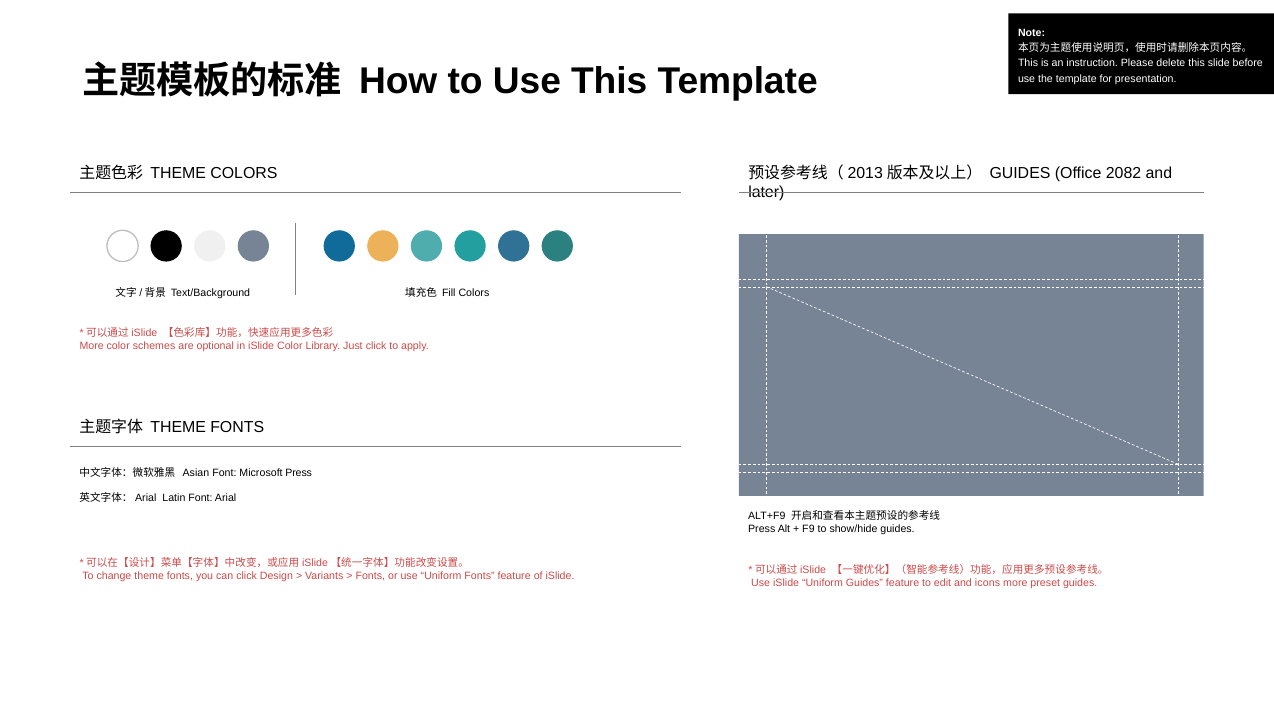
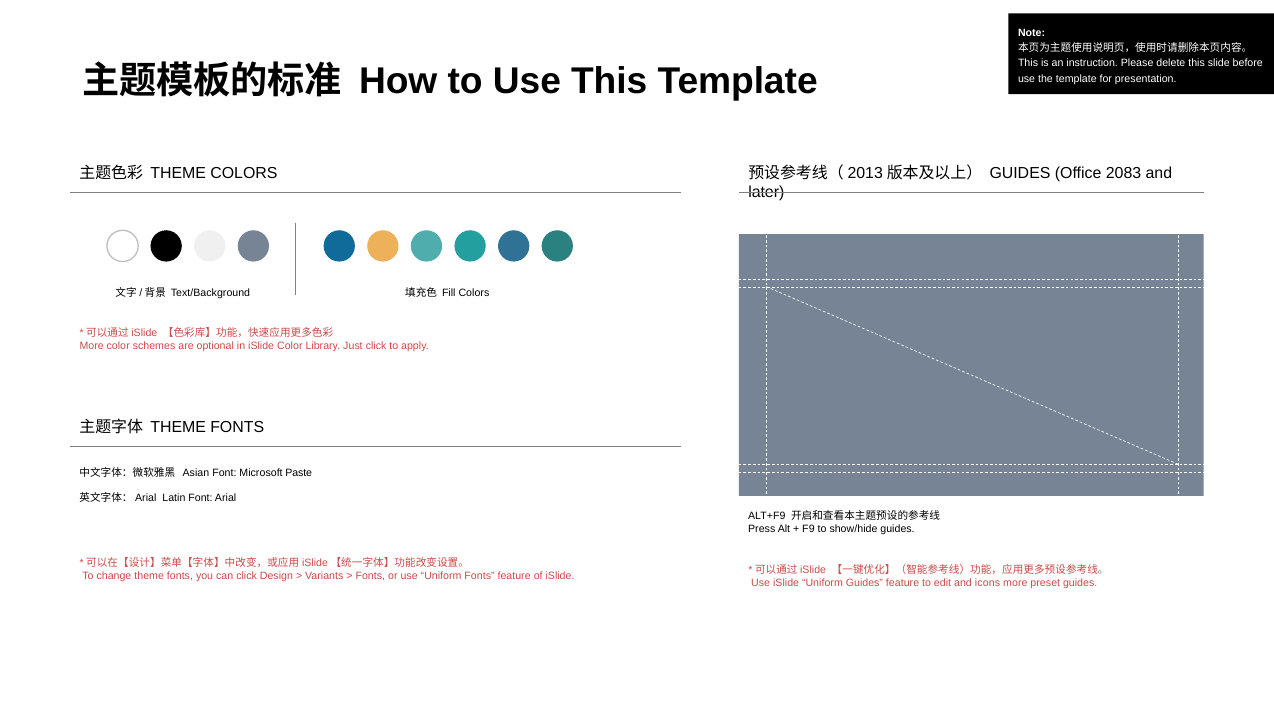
2082: 2082 -> 2083
Microsoft Press: Press -> Paste
